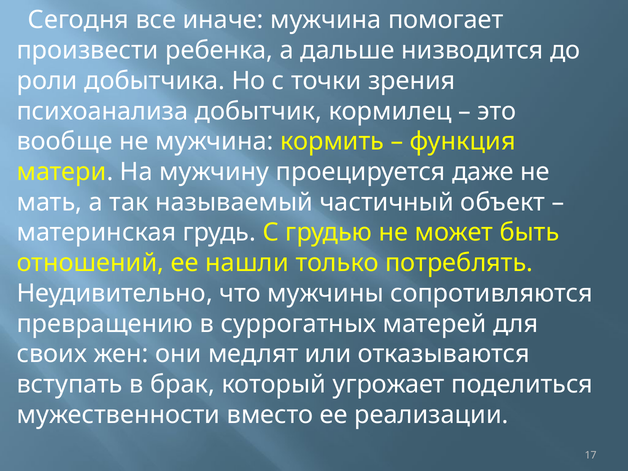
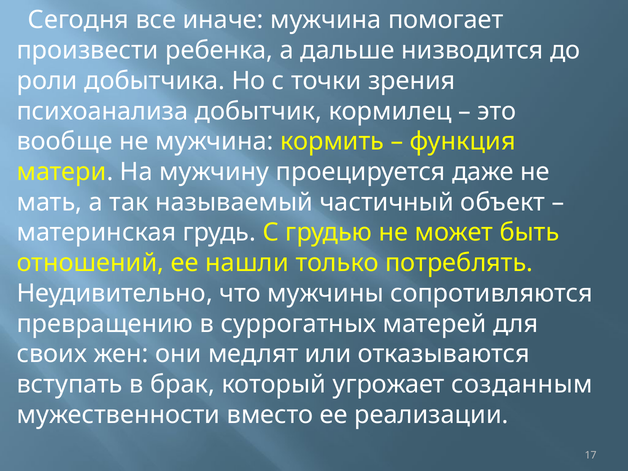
поделиться: поделиться -> созданным
